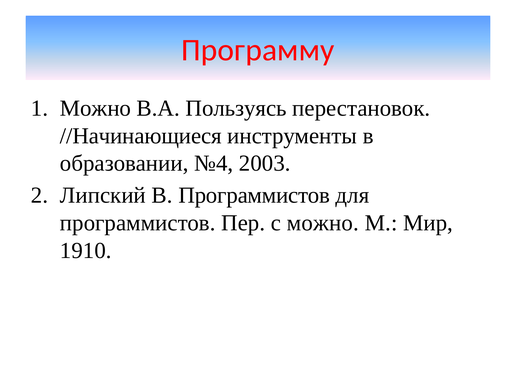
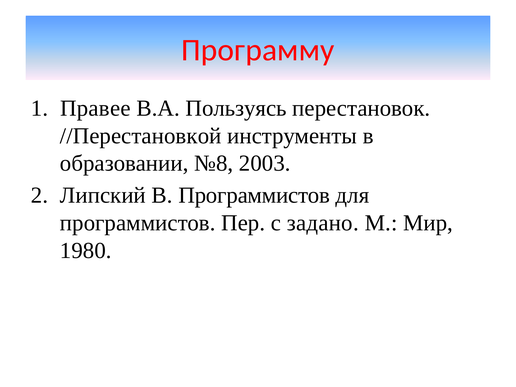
Можно at (95, 108): Можно -> Правее
//Начинающиеся: //Начинающиеся -> //Перестановкой
№4: №4 -> №8
с можно: можно -> задано
1910: 1910 -> 1980
